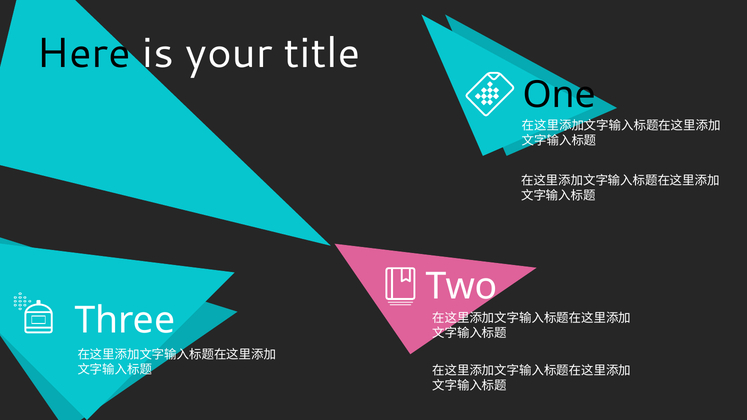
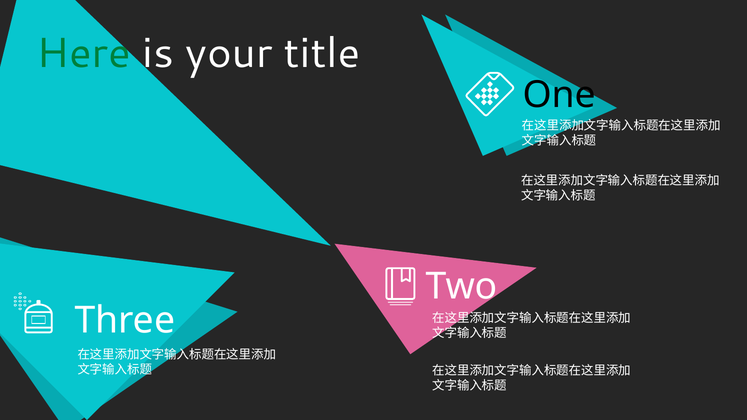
Here colour: black -> green
